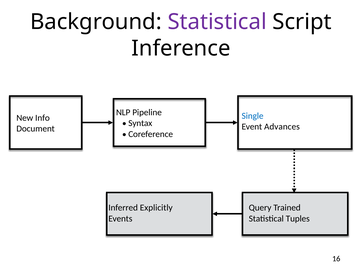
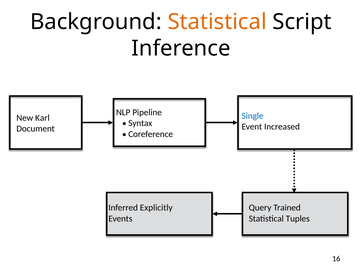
Statistical at (217, 22) colour: purple -> orange
Info: Info -> Karl
Advances: Advances -> Increased
